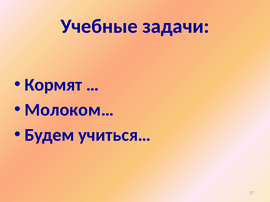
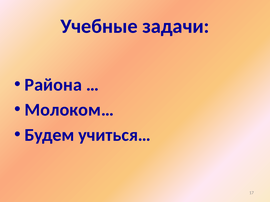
Кормят: Кормят -> Района
